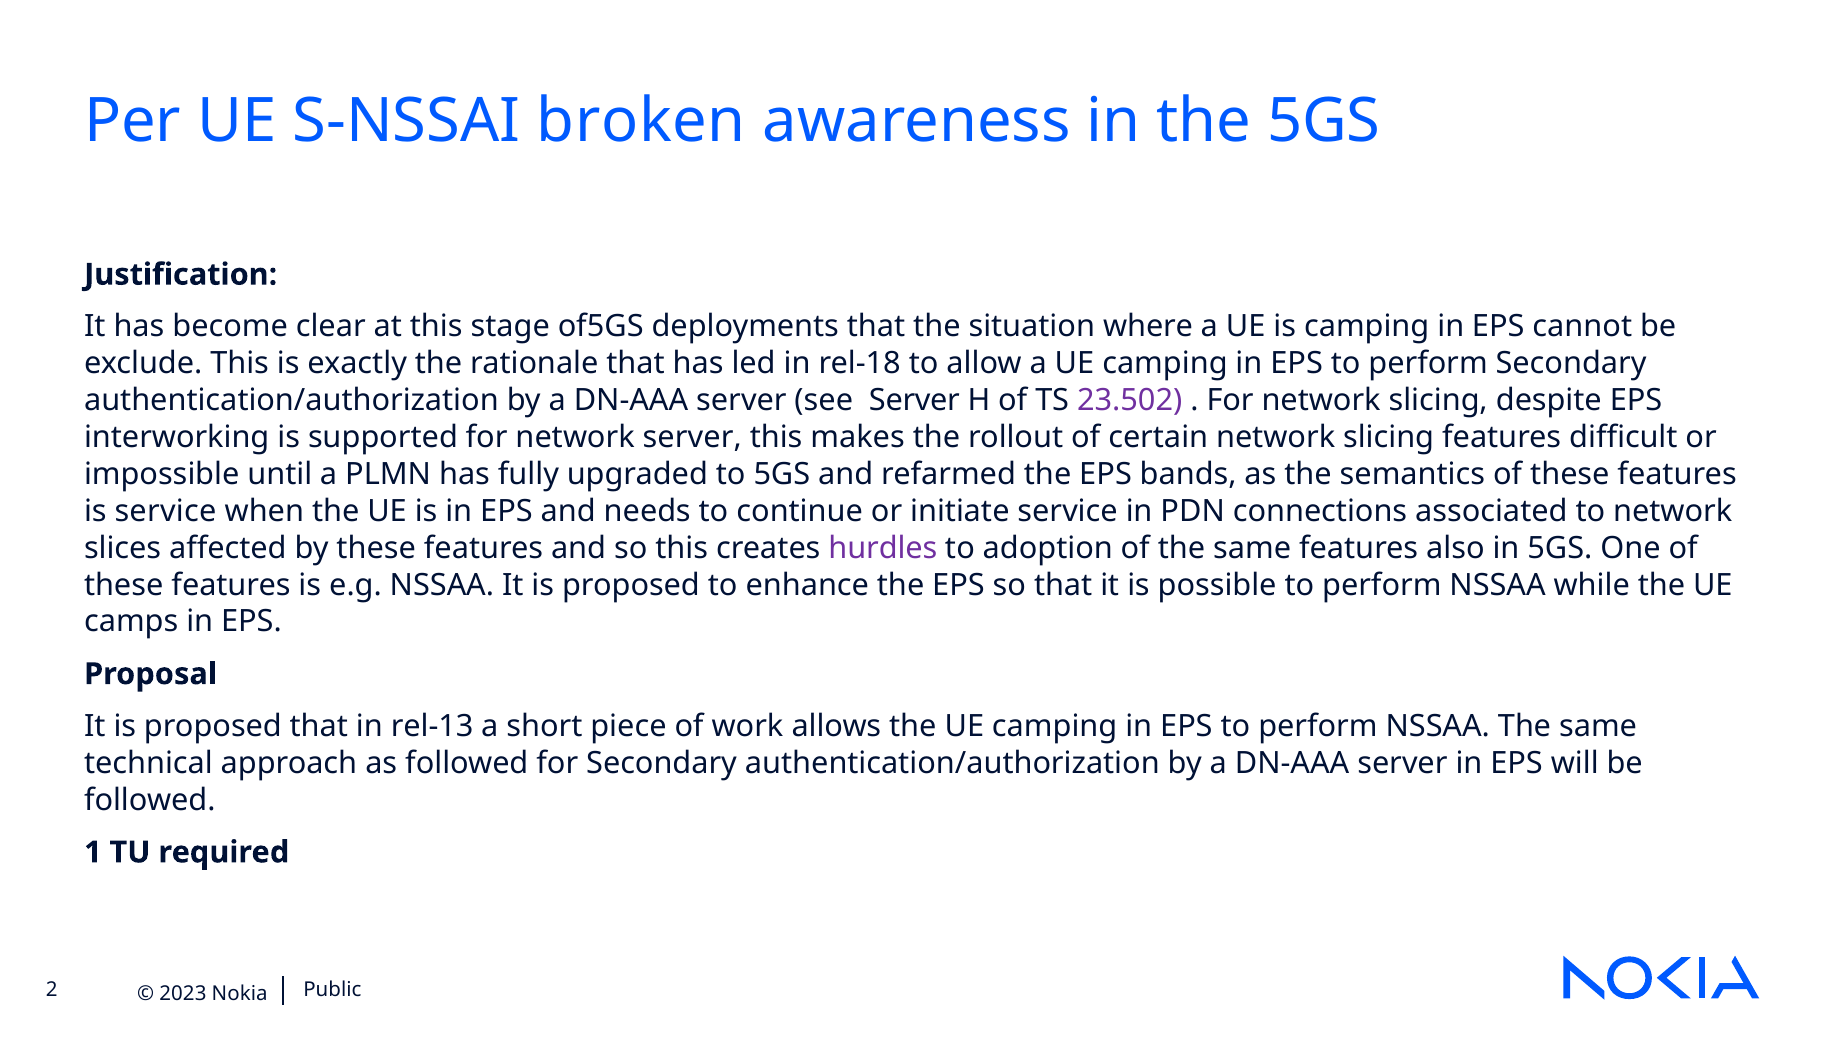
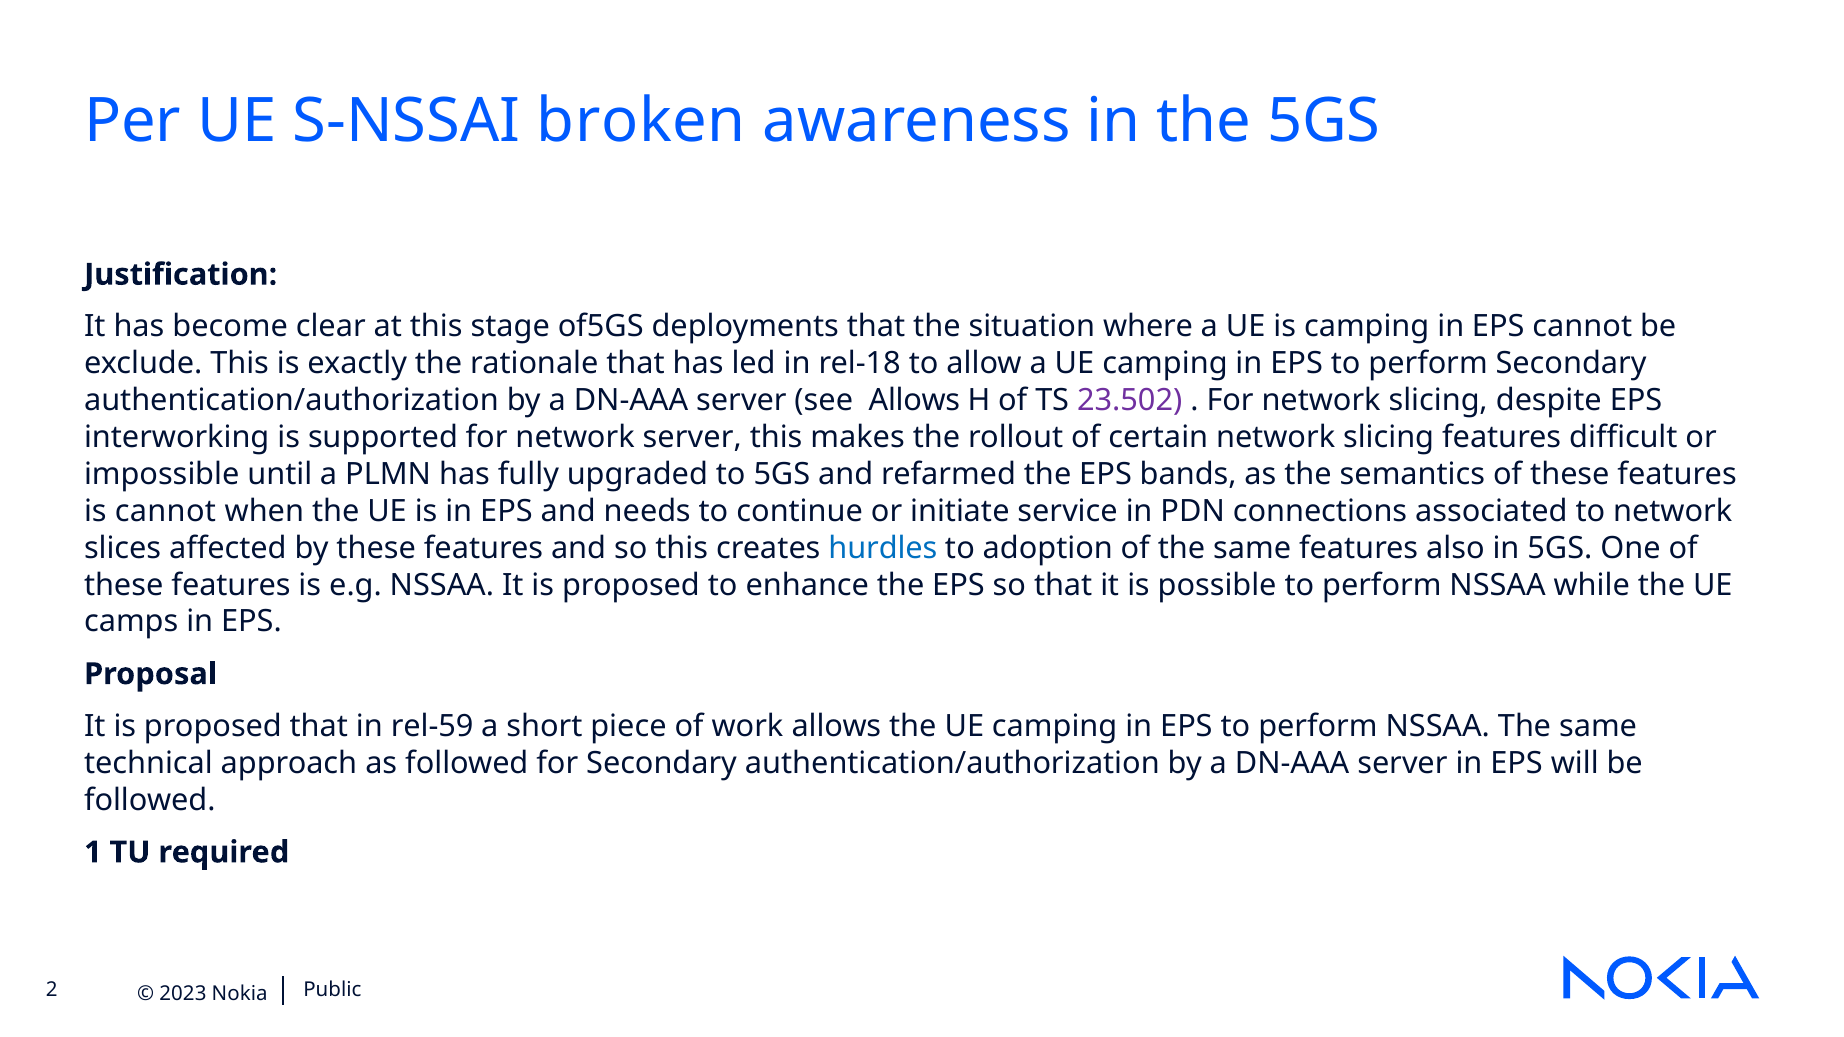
see Server: Server -> Allows
is service: service -> cannot
hurdles colour: purple -> blue
rel-13: rel-13 -> rel-59
